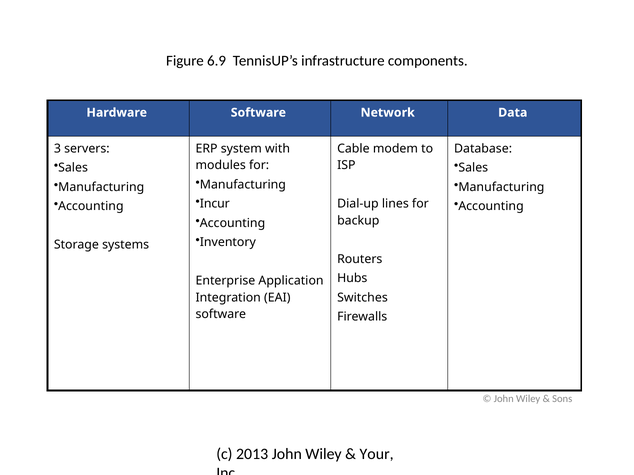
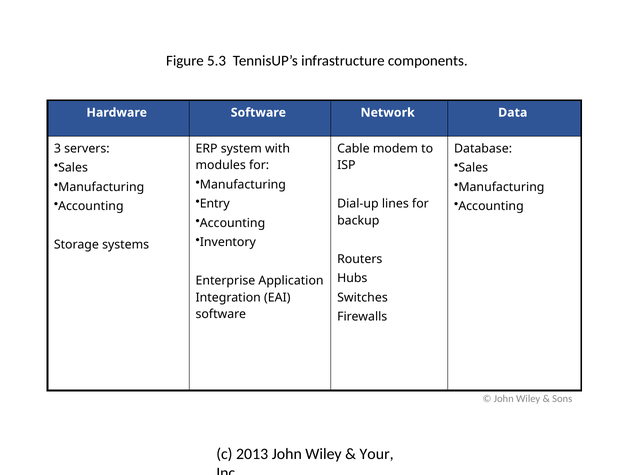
6.9: 6.9 -> 5.3
Incur: Incur -> Entry
